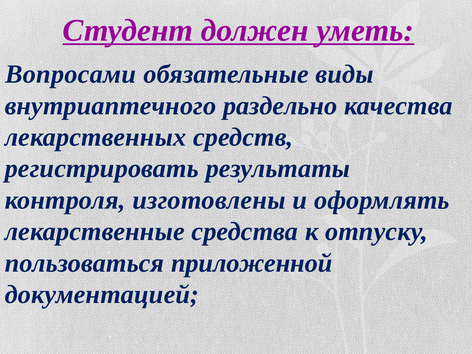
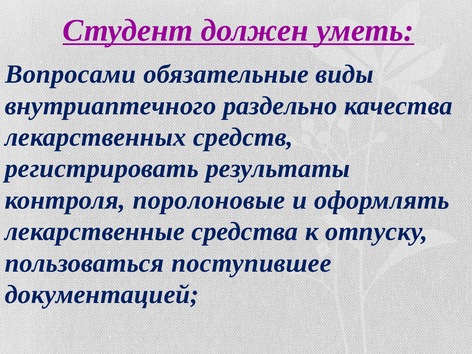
изготовлены: изготовлены -> поролоновые
приложенной: приложенной -> поступившее
